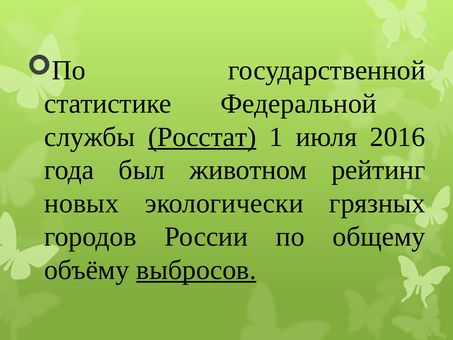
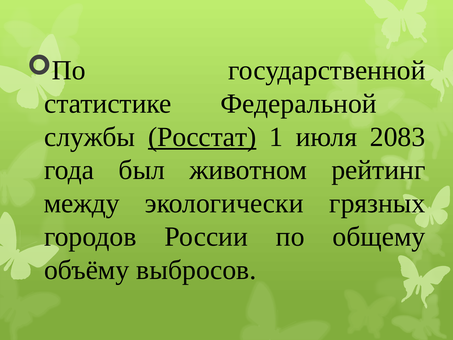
2016: 2016 -> 2083
новых: новых -> между
выбросов underline: present -> none
